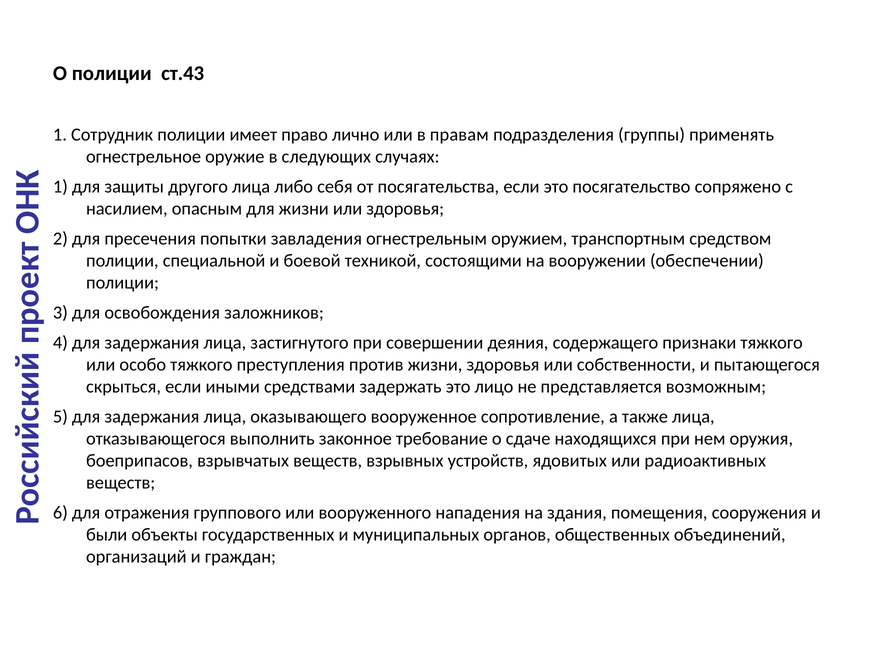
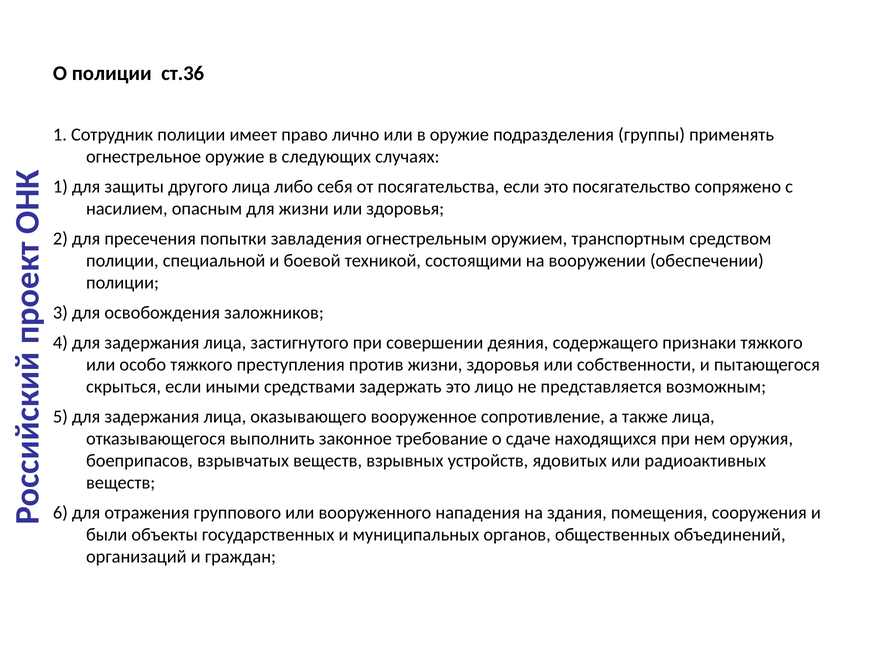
ст.43: ст.43 -> ст.36
в правам: правам -> оружие
